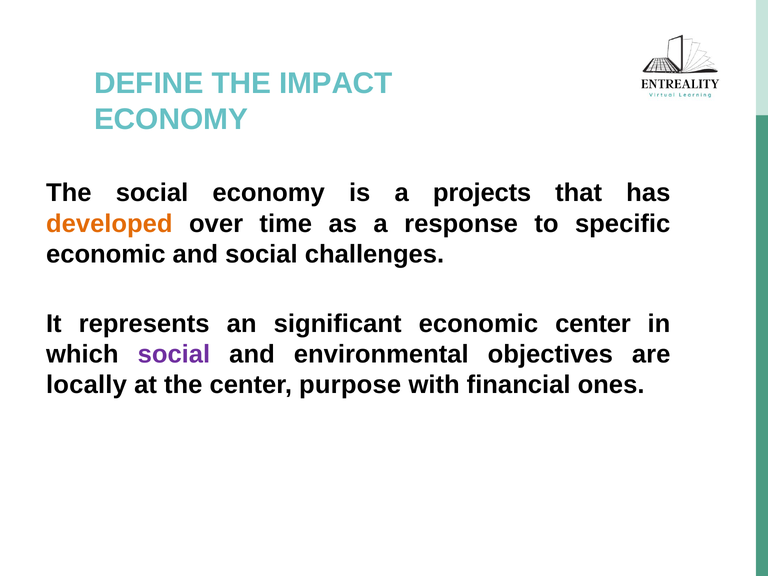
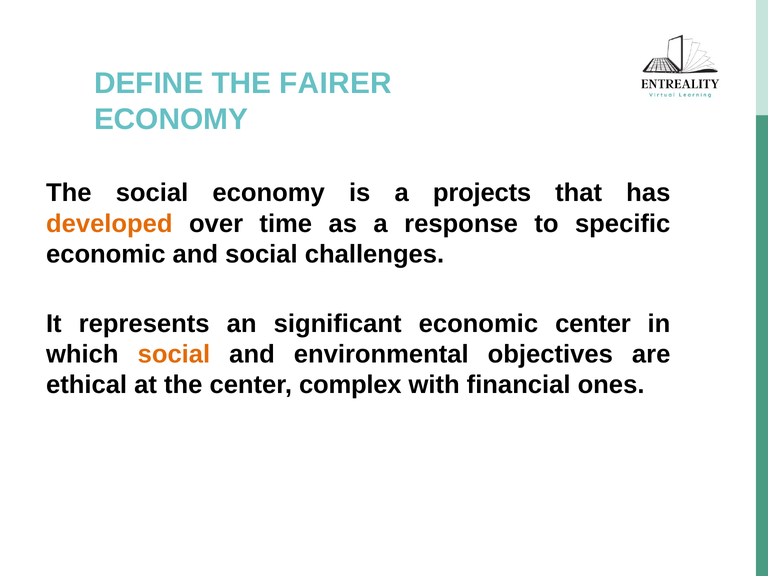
IMPACT: IMPACT -> FAIRER
social at (174, 354) colour: purple -> orange
locally: locally -> ethical
purpose: purpose -> complex
